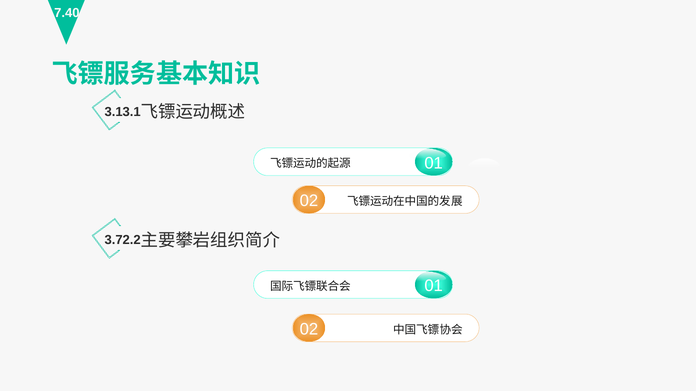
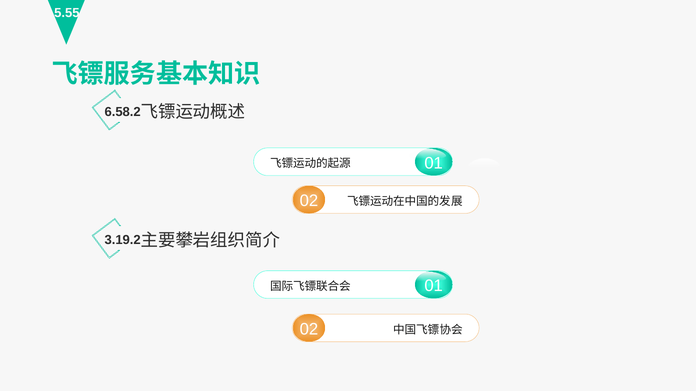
7.40: 7.40 -> 5.55
3.13.1: 3.13.1 -> 6.58.2
3.72.2: 3.72.2 -> 3.19.2
